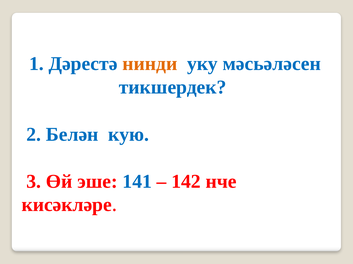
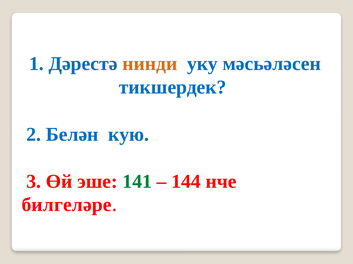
141 colour: blue -> green
142: 142 -> 144
кисәкләре: кисәкләре -> билгеләре
